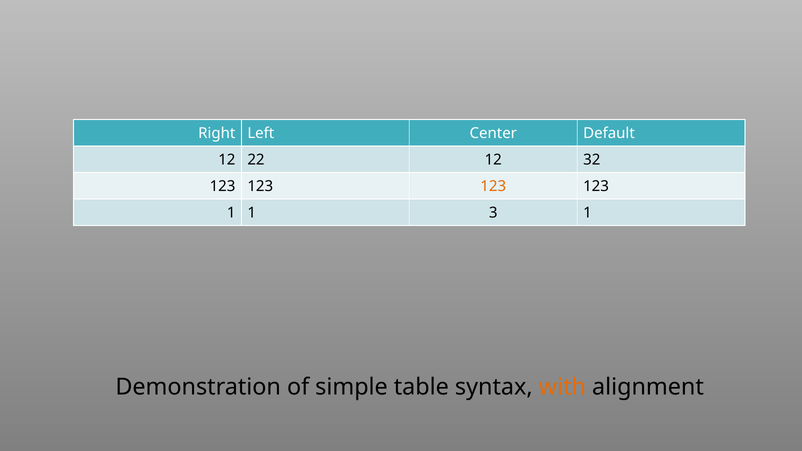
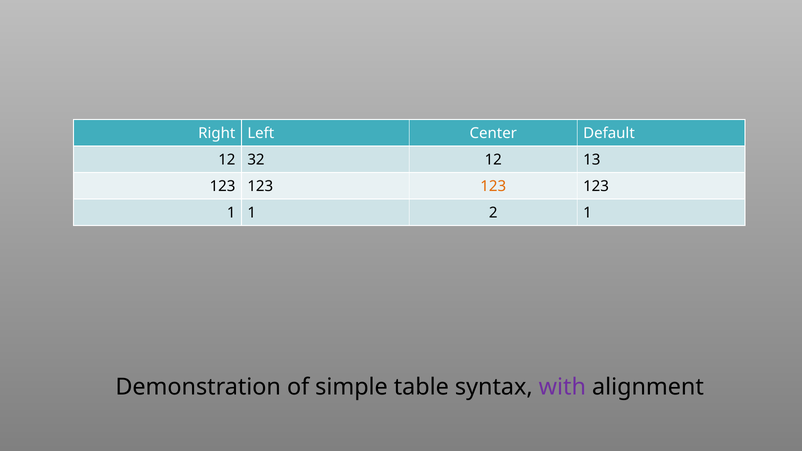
22: 22 -> 32
32: 32 -> 13
3: 3 -> 2
with colour: orange -> purple
